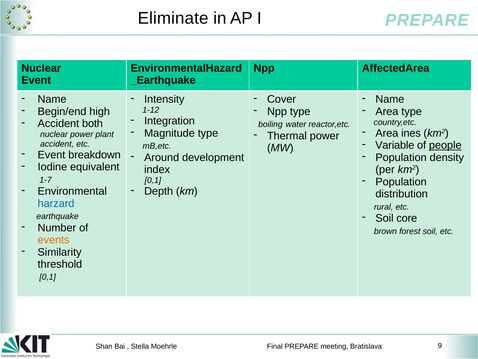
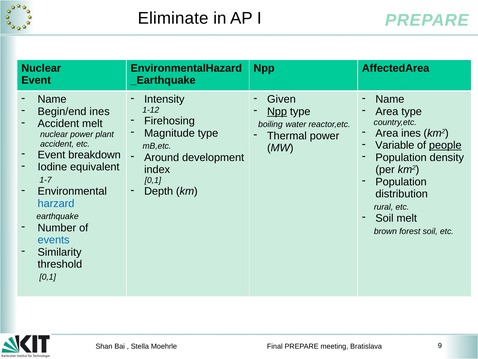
Cover: Cover -> Given
Begin/end high: high -> ines
Npp at (277, 111) underline: none -> present
Integration: Integration -> Firehosing
Accident both: both -> melt
Soil core: core -> melt
events colour: orange -> blue
